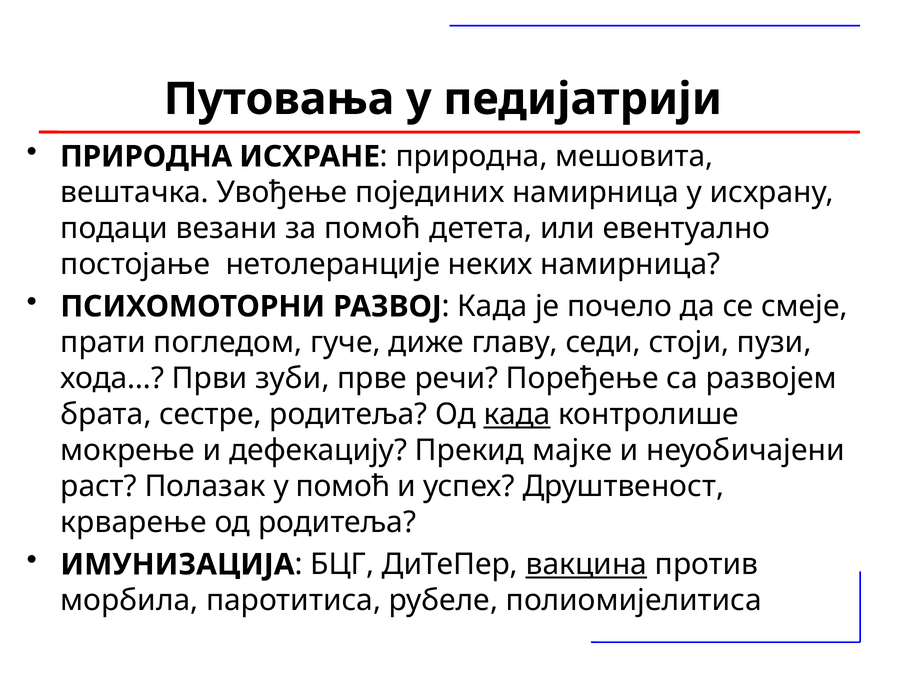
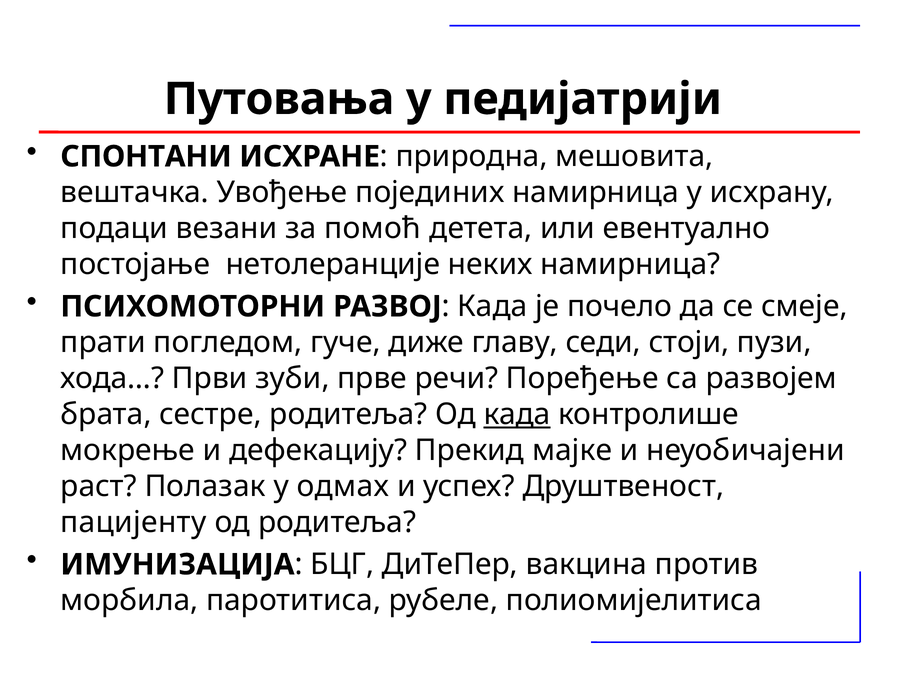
ПРИРОДНА at (146, 156): ПРИРОДНА -> СПОНТАНИ
у помоћ: помоћ -> одмах
крварење: крварење -> пацијенту
вакцина underline: present -> none
